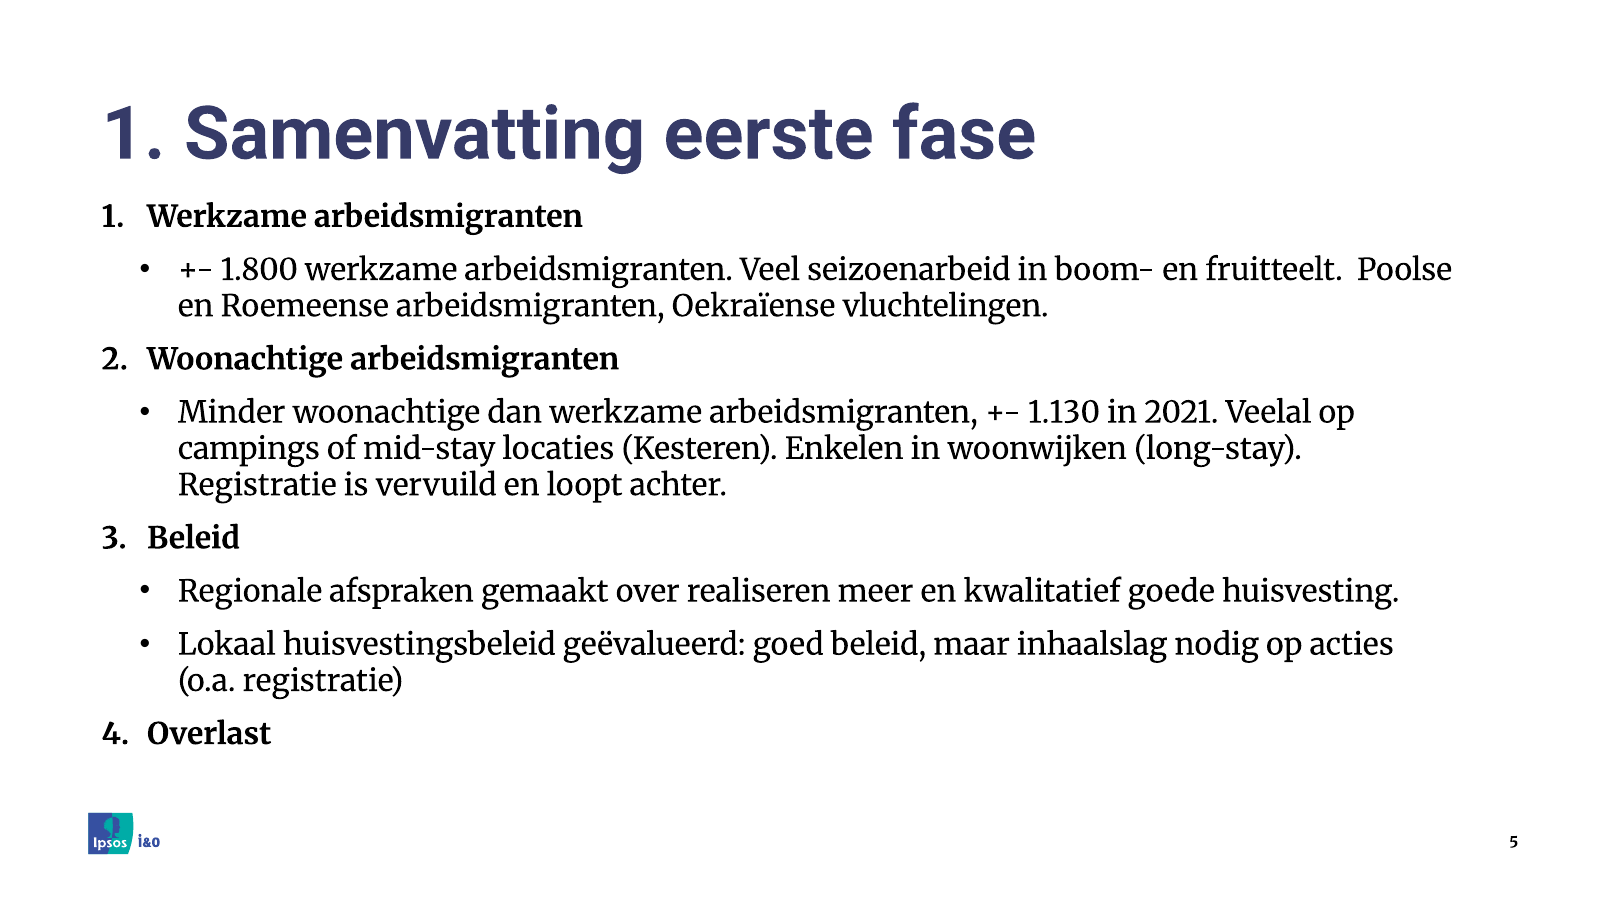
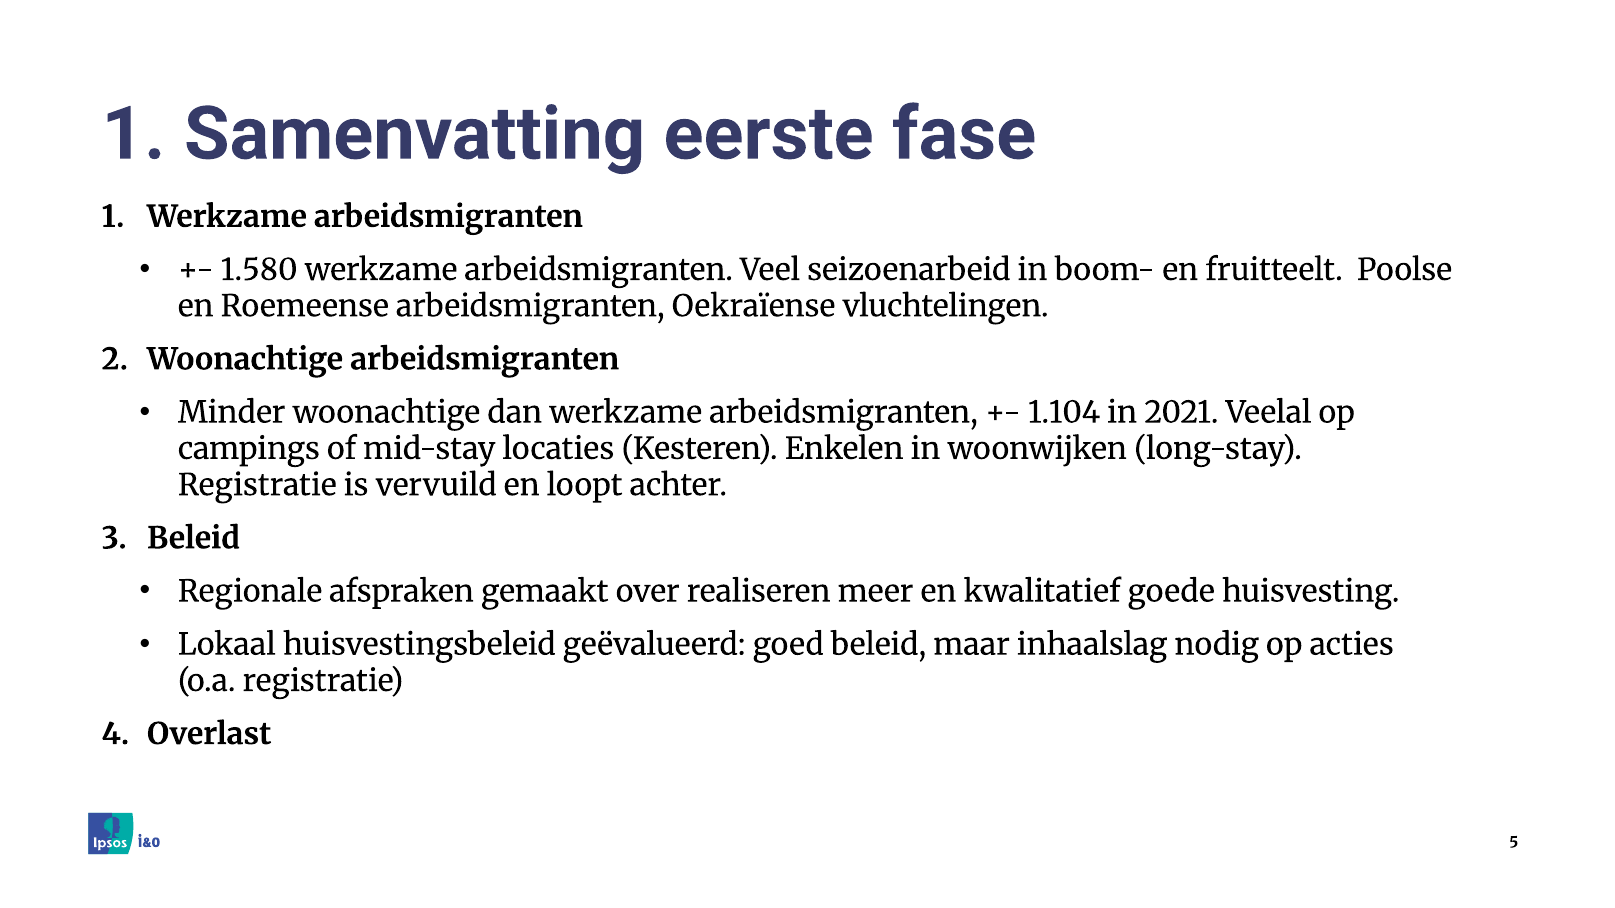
1.800: 1.800 -> 1.580
1.130: 1.130 -> 1.104
